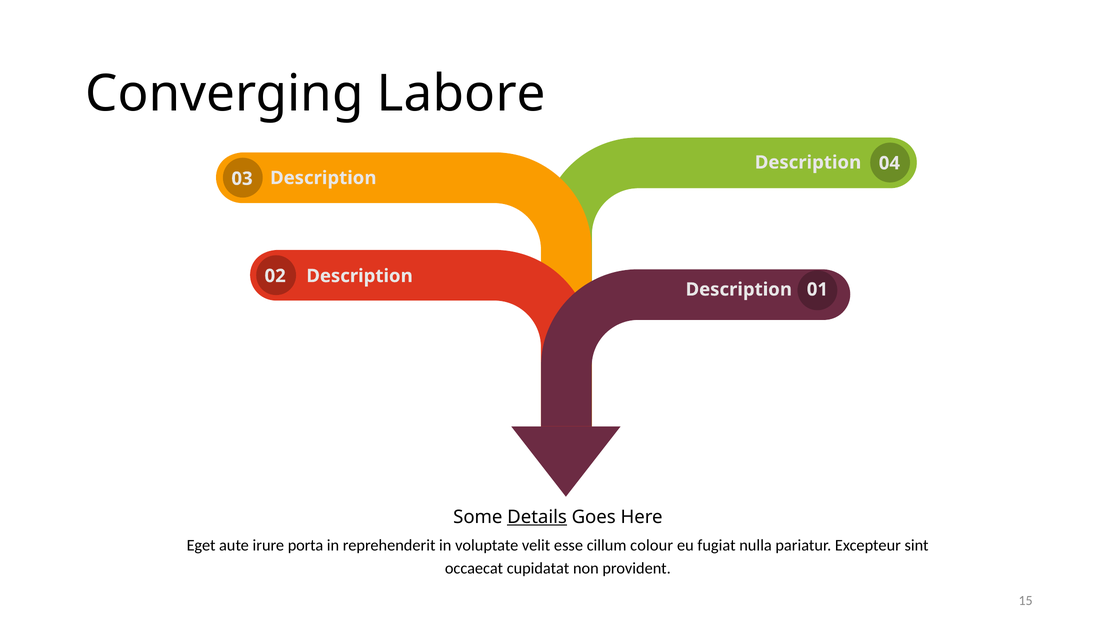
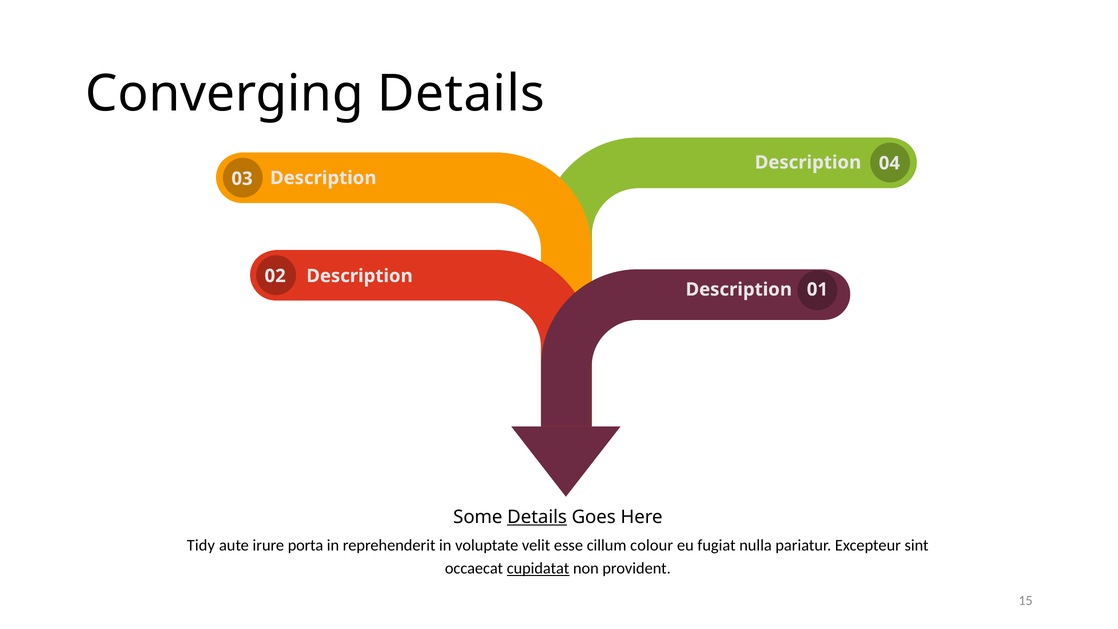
Converging Labore: Labore -> Details
Eget: Eget -> Tidy
cupidatat underline: none -> present
